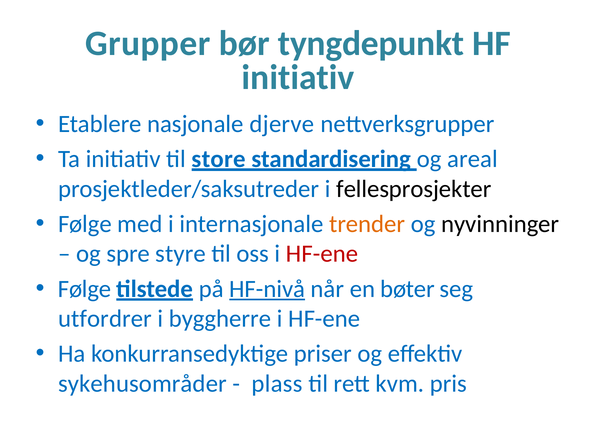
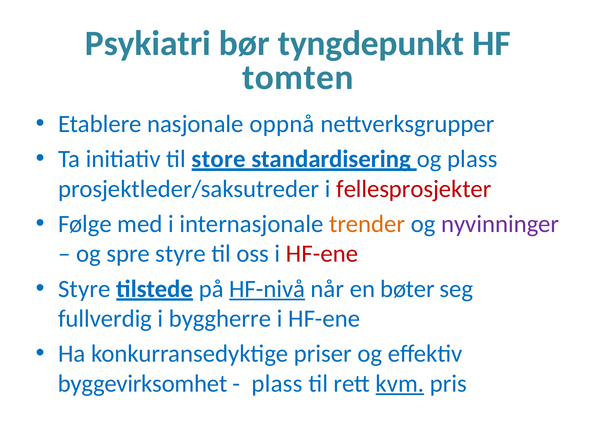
Grupper: Grupper -> Psykiatri
initiativ at (298, 78): initiativ -> tomten
djerve: djerve -> oppnå
og areal: areal -> plass
fellesprosjekter colour: black -> red
nyvinninger colour: black -> purple
Følge at (85, 289): Følge -> Styre
utfordrer: utfordrer -> fullverdig
sykehusområder: sykehusområder -> byggevirksomhet
kvm underline: none -> present
